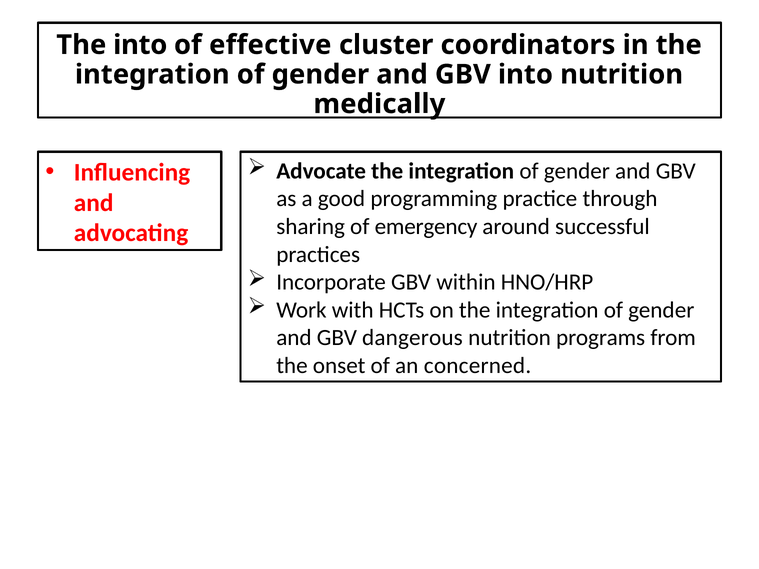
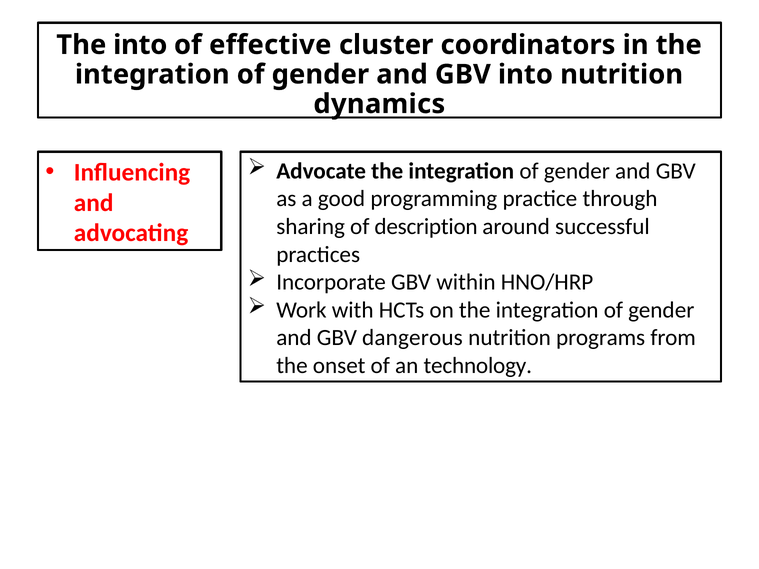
medically: medically -> dynamics
emergency: emergency -> description
concerned: concerned -> technology
